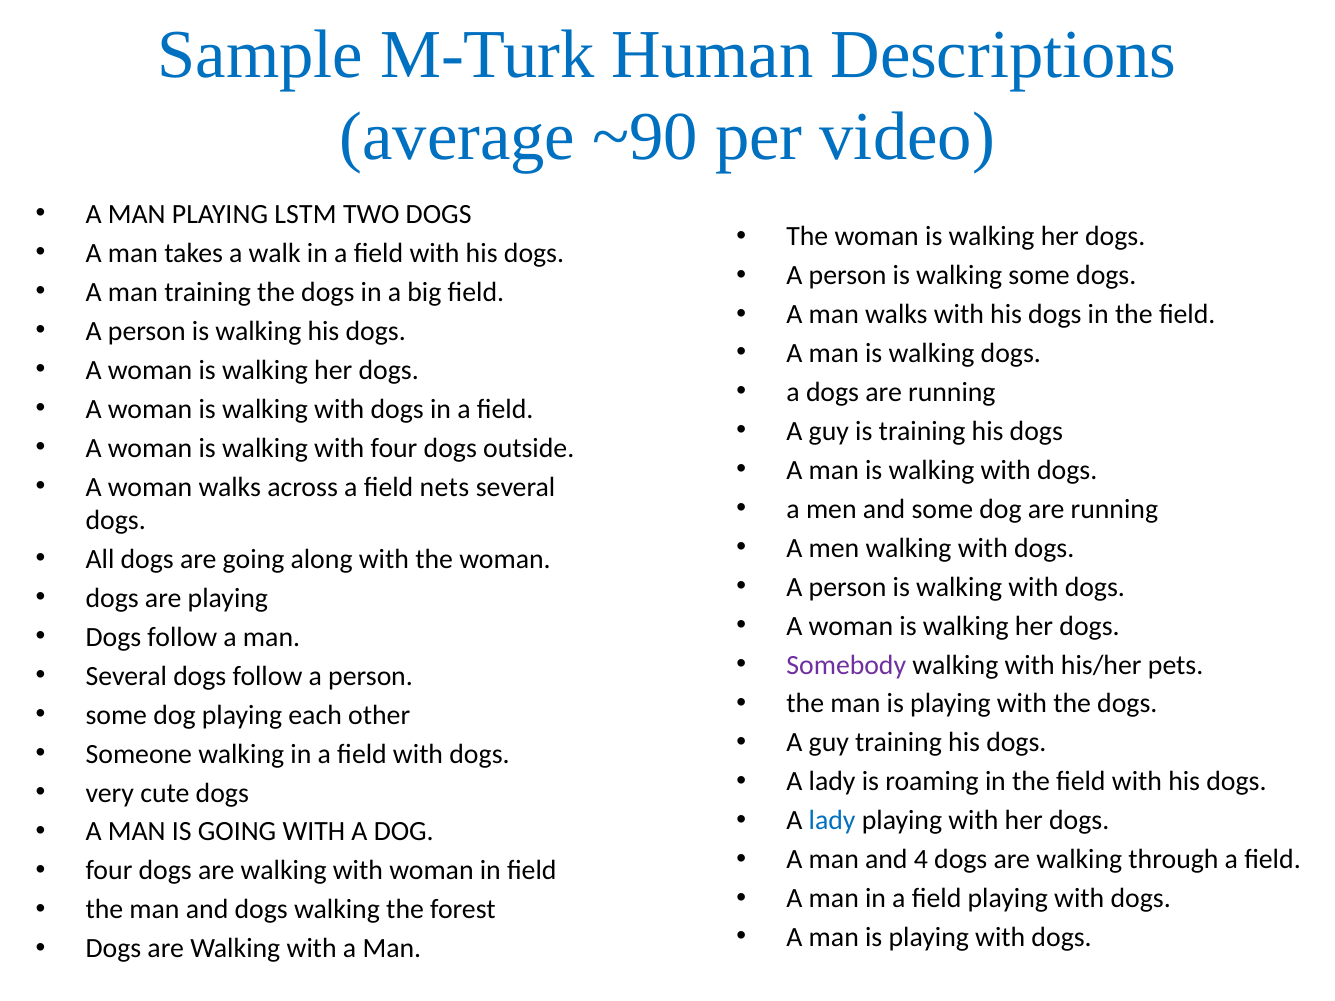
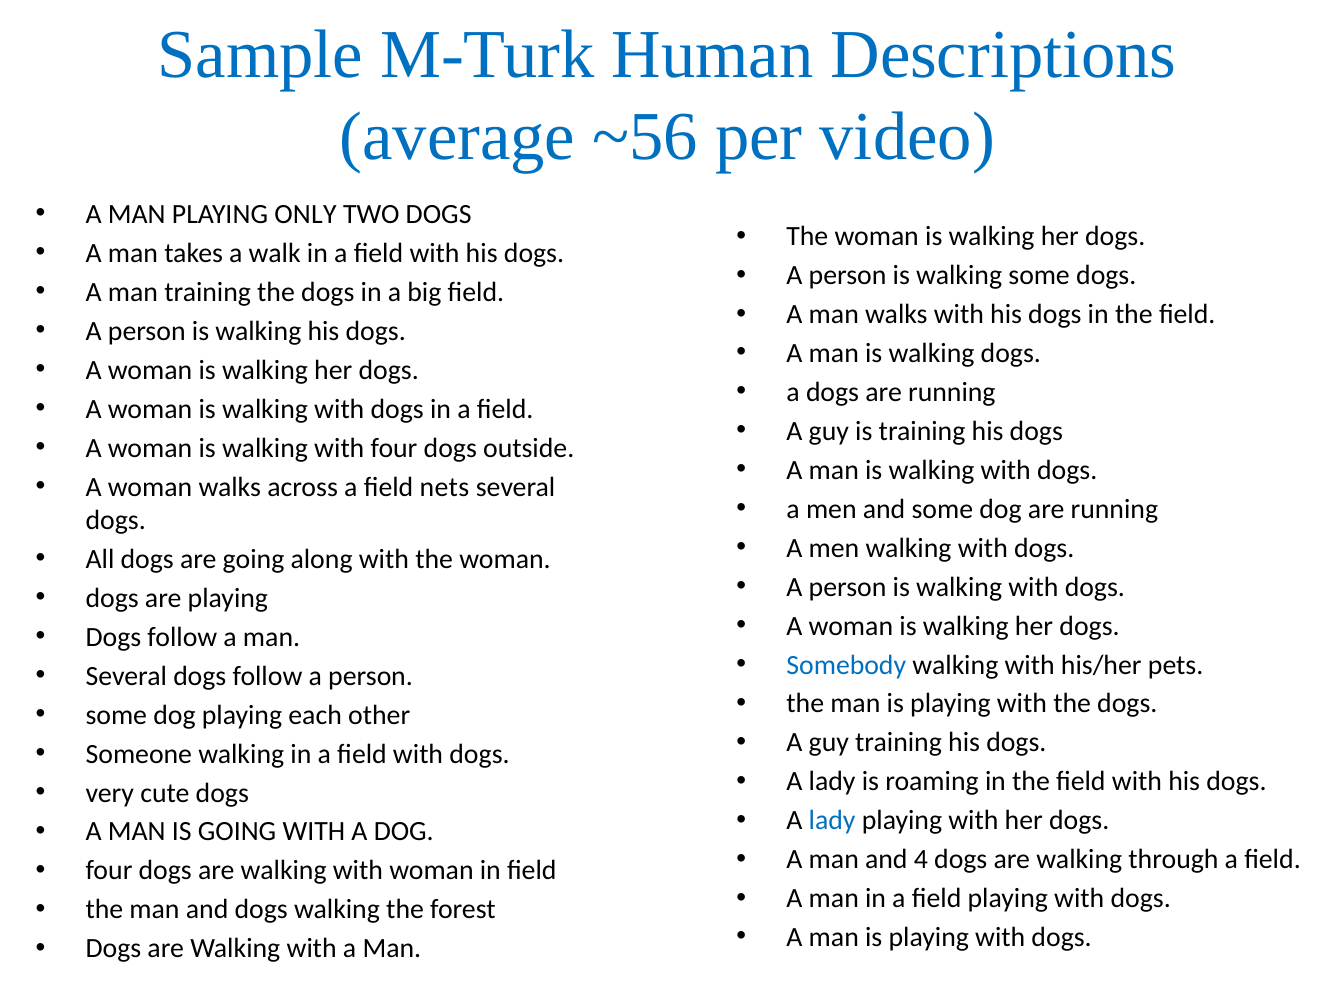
~90: ~90 -> ~56
LSTM: LSTM -> ONLY
Somebody colour: purple -> blue
